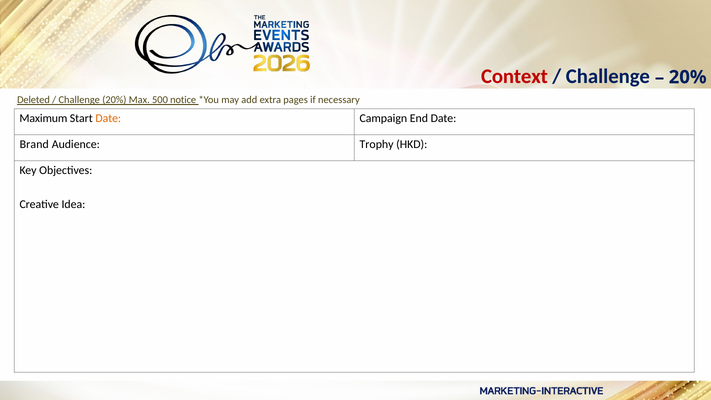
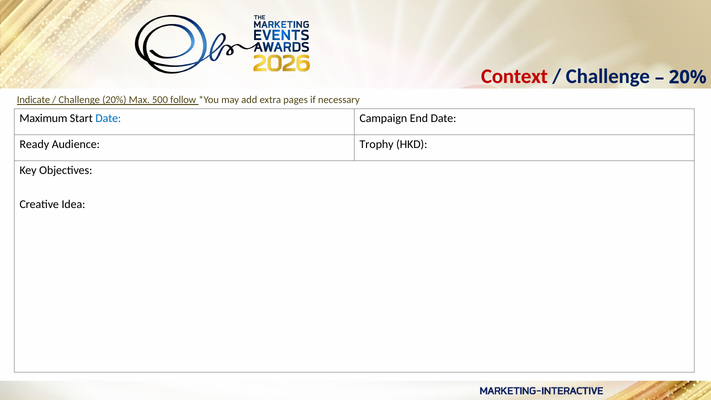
Deleted: Deleted -> Indicate
notice: notice -> follow
Date at (108, 118) colour: orange -> blue
Brand: Brand -> Ready
